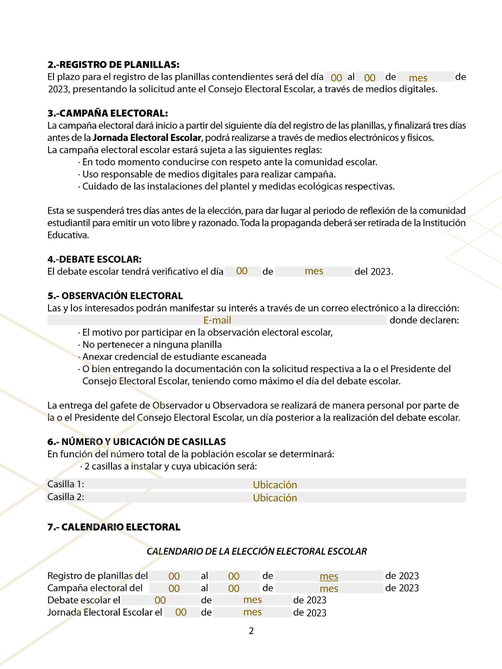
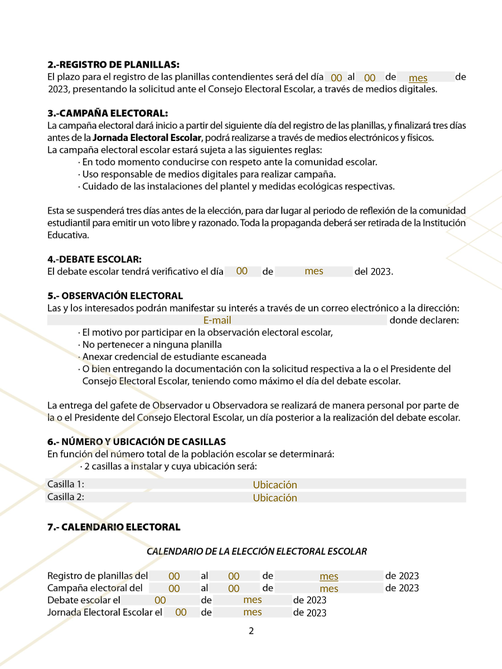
mes at (418, 78) underline: none -> present
